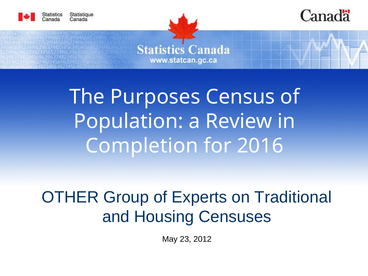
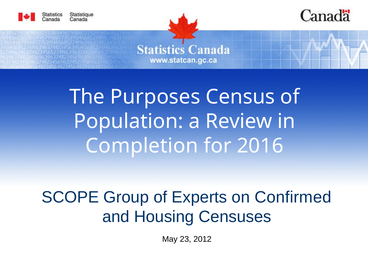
OTHER: OTHER -> SCOPE
Traditional: Traditional -> Confirmed
